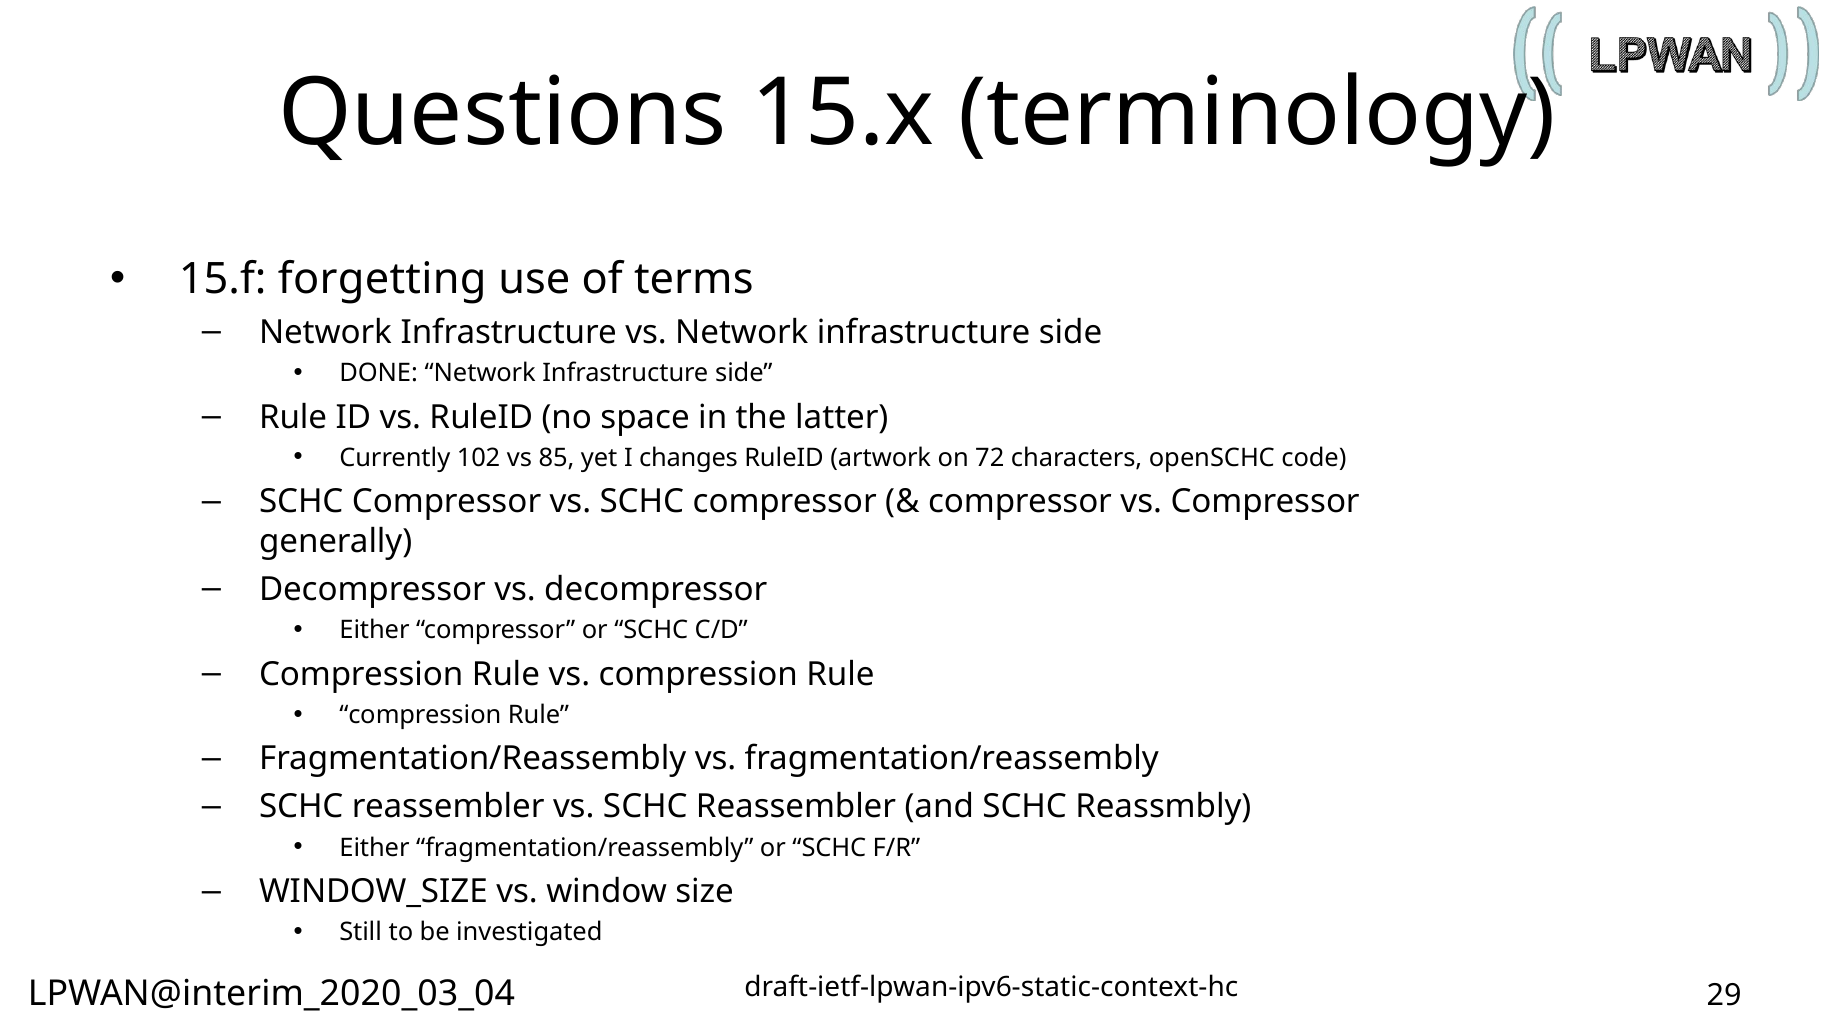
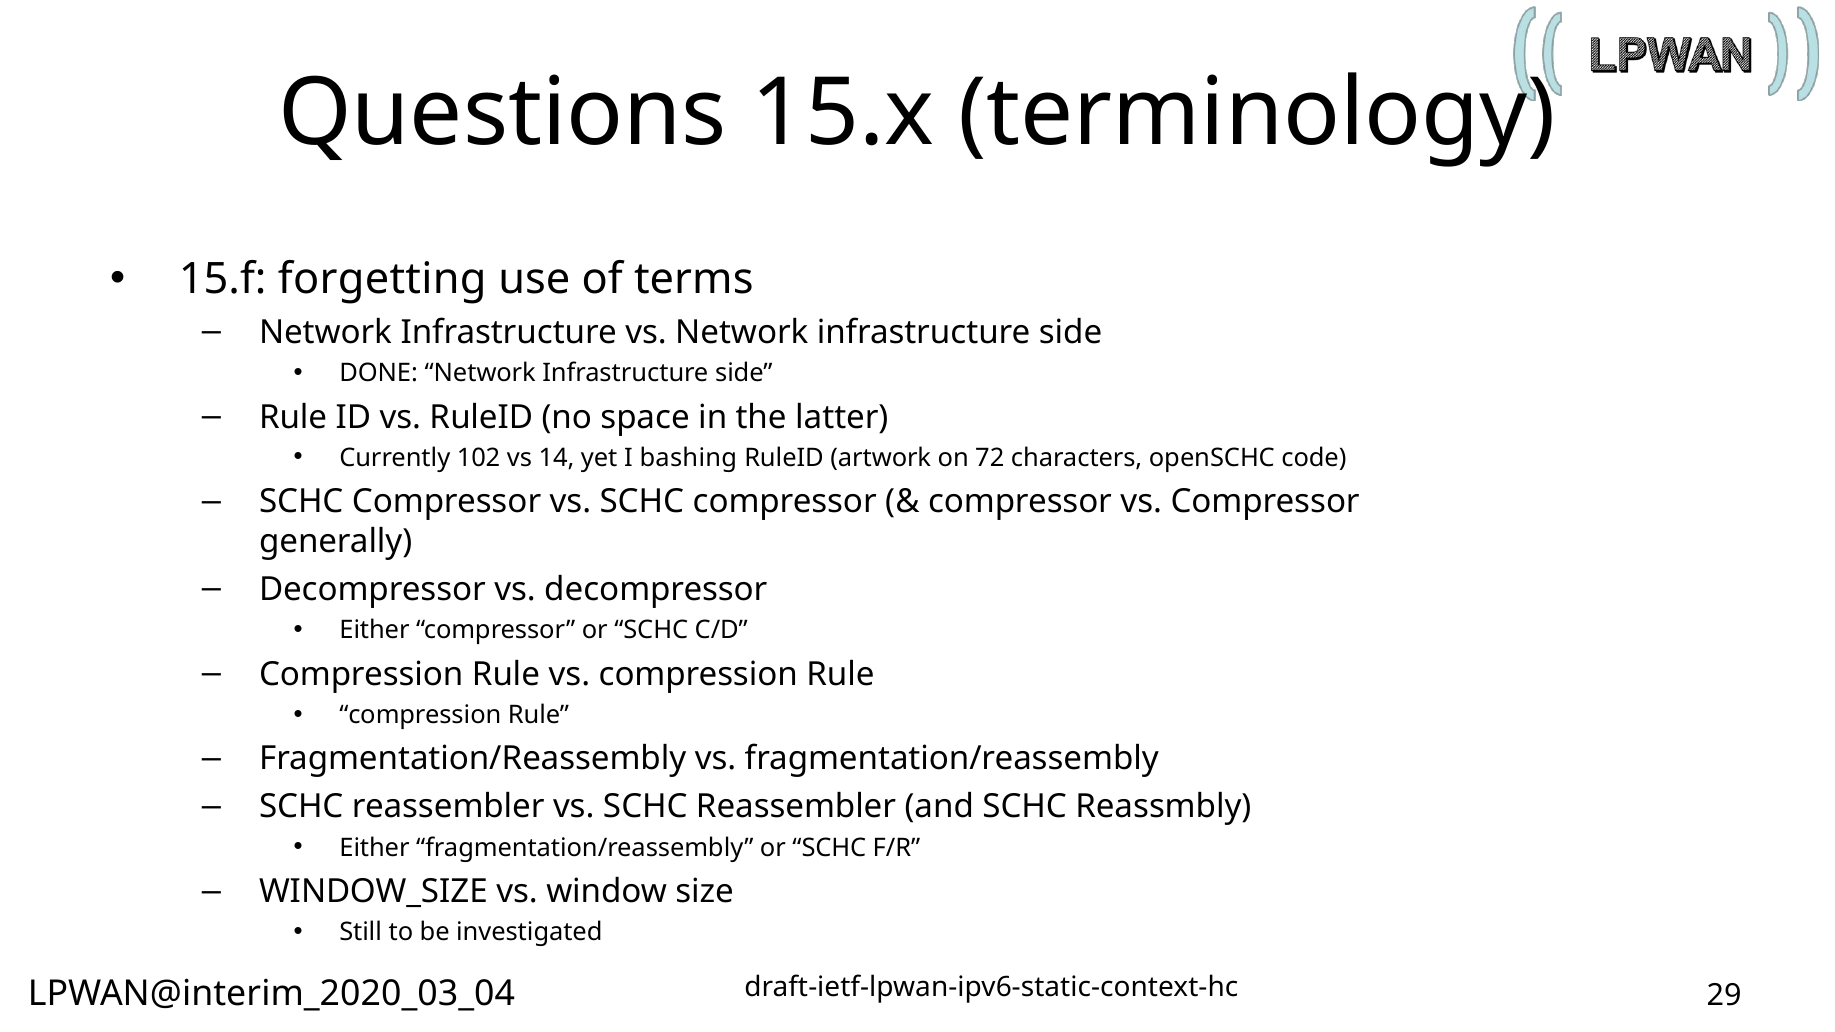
85: 85 -> 14
changes: changes -> bashing
